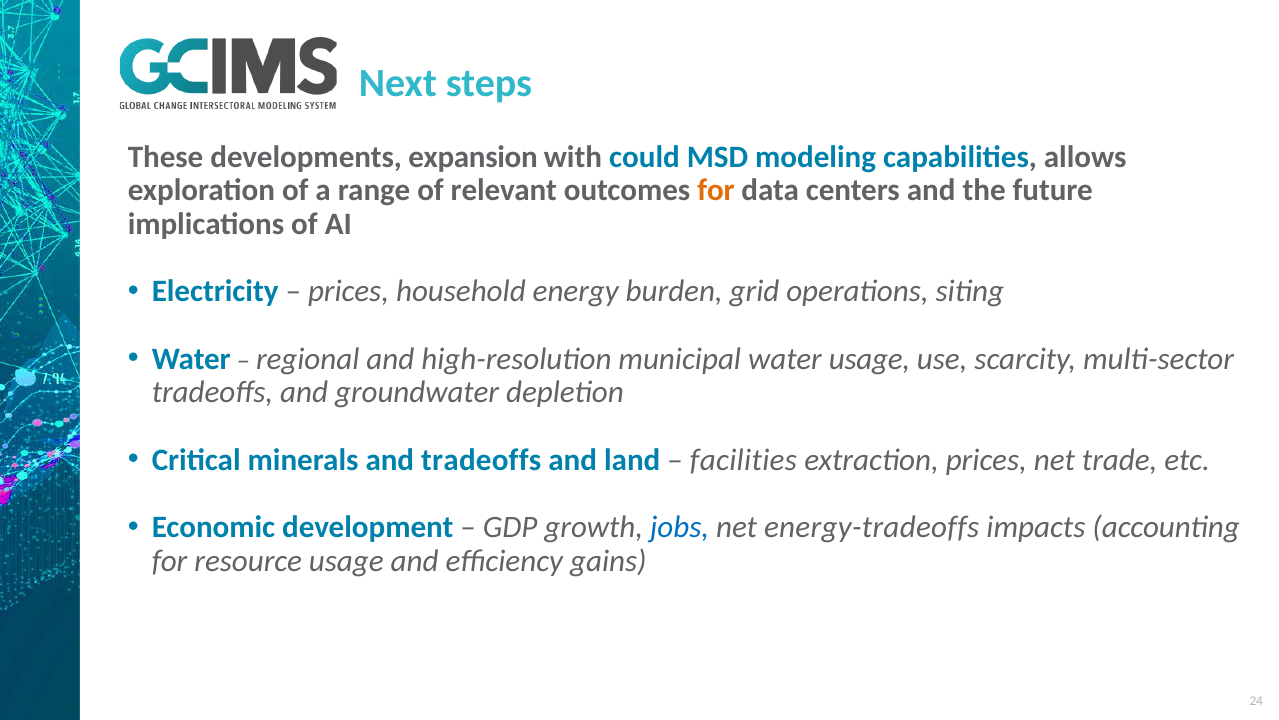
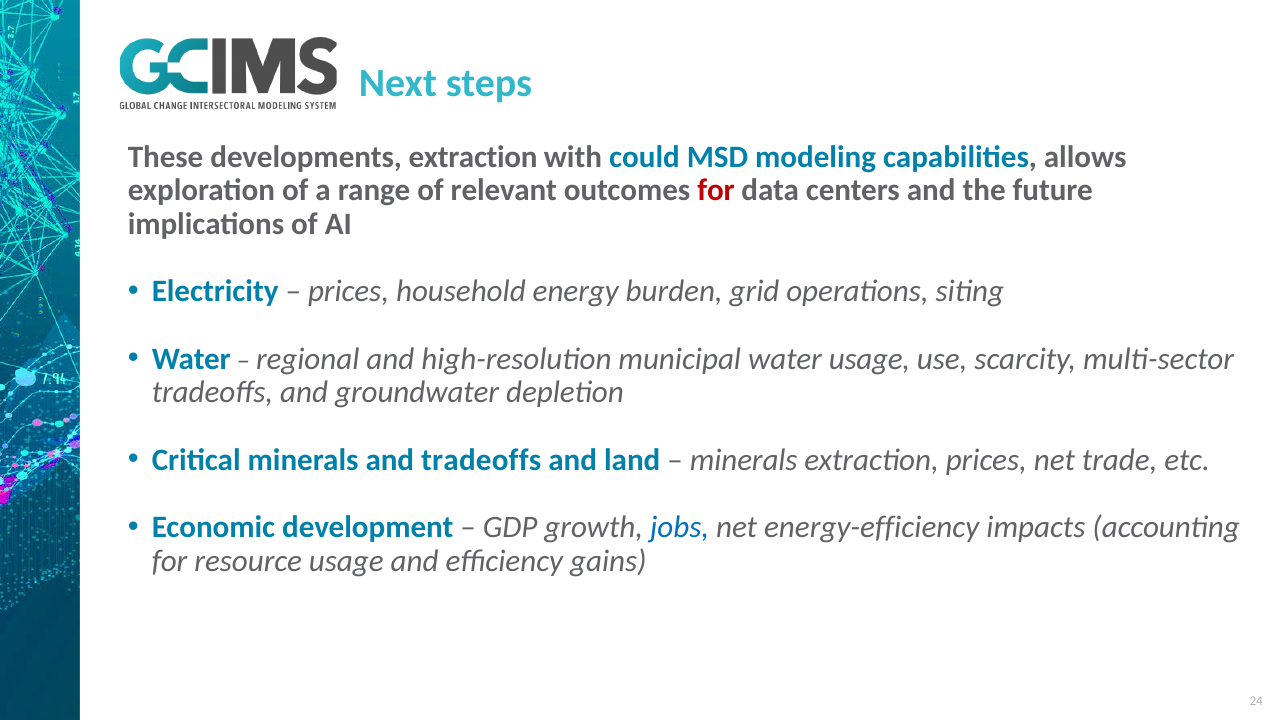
developments expansion: expansion -> extraction
for at (716, 190) colour: orange -> red
facilities at (743, 460): facilities -> minerals
energy-tradeoffs: energy-tradeoffs -> energy-efficiency
